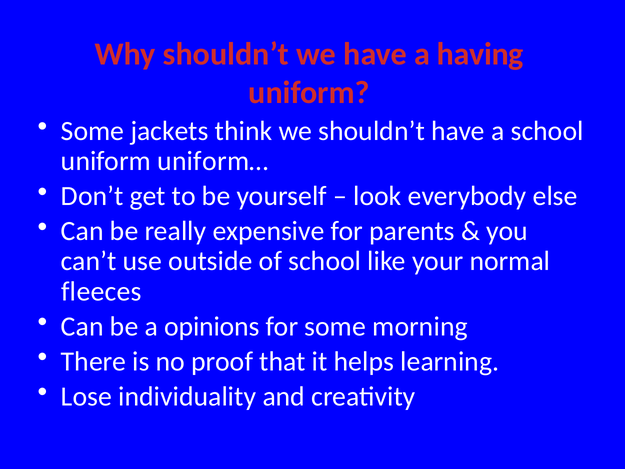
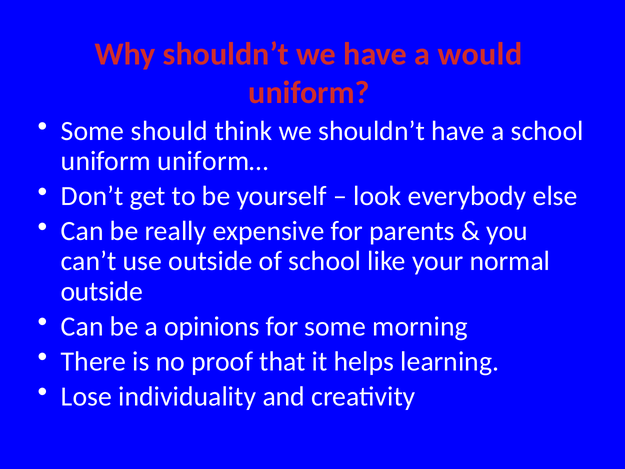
having: having -> would
jackets: jackets -> should
fleeces at (101, 291): fleeces -> outside
